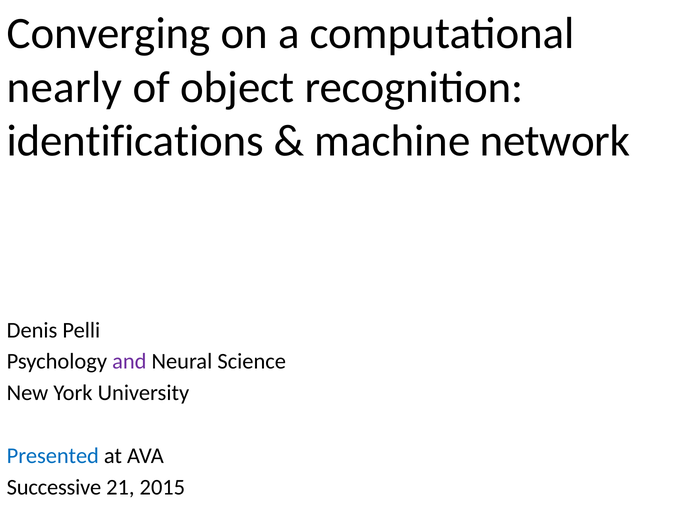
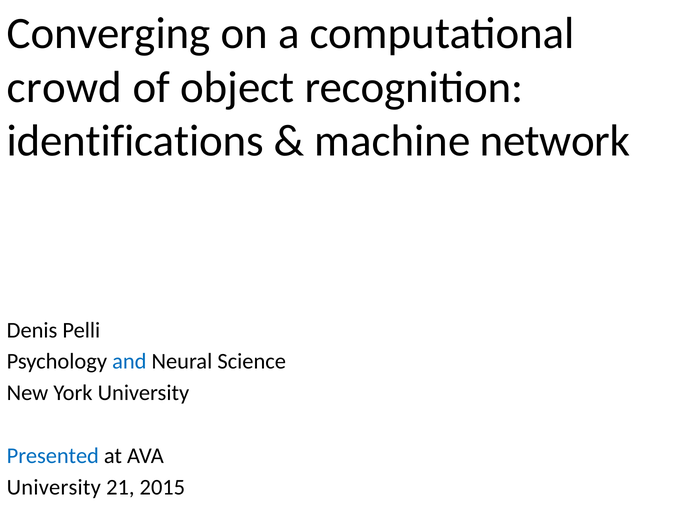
nearly: nearly -> crowd
and colour: purple -> blue
Successive at (54, 488): Successive -> University
